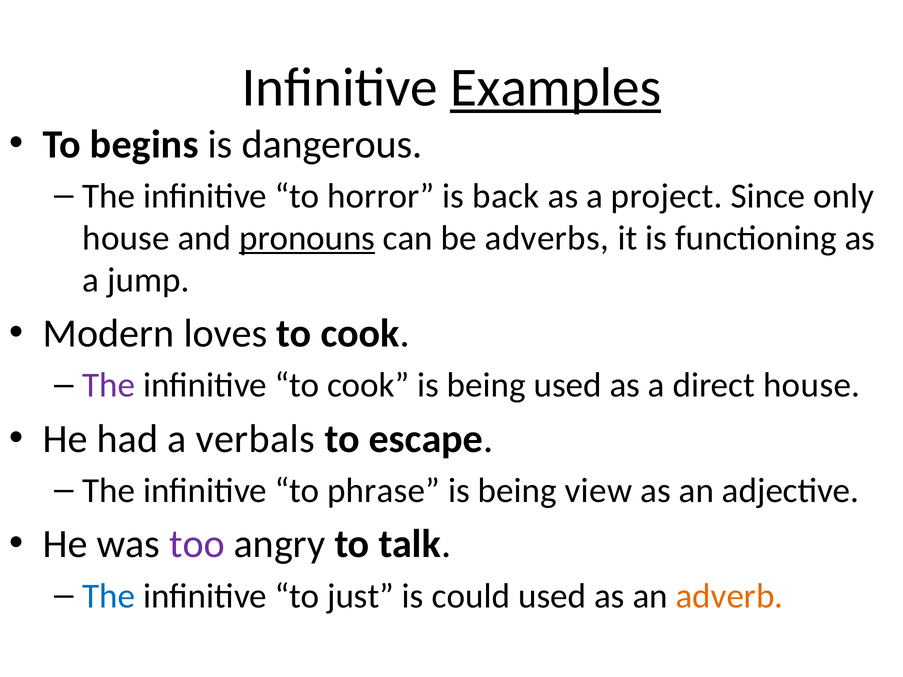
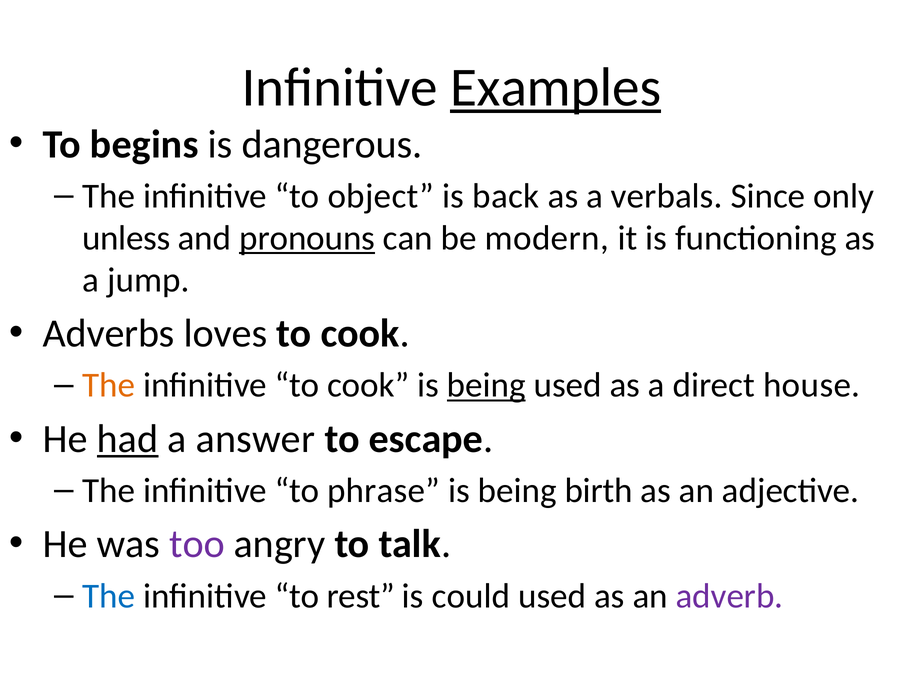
horror: horror -> object
project: project -> verbals
house at (126, 238): house -> unless
adverbs: adverbs -> modern
Modern: Modern -> Adverbs
The at (109, 386) colour: purple -> orange
being at (486, 386) underline: none -> present
had underline: none -> present
verbals: verbals -> answer
view: view -> birth
just: just -> rest
adverb colour: orange -> purple
